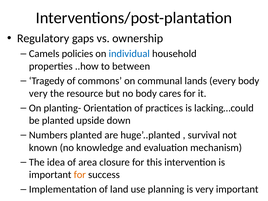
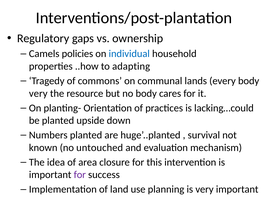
between: between -> adapting
knowledge: knowledge -> untouched
for at (80, 175) colour: orange -> purple
